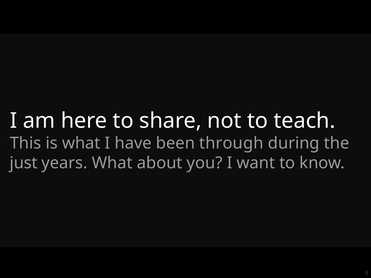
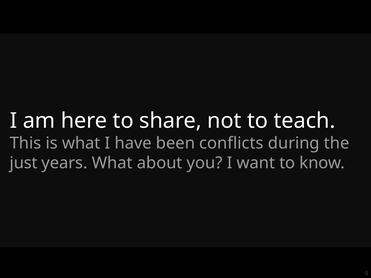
through: through -> conflicts
